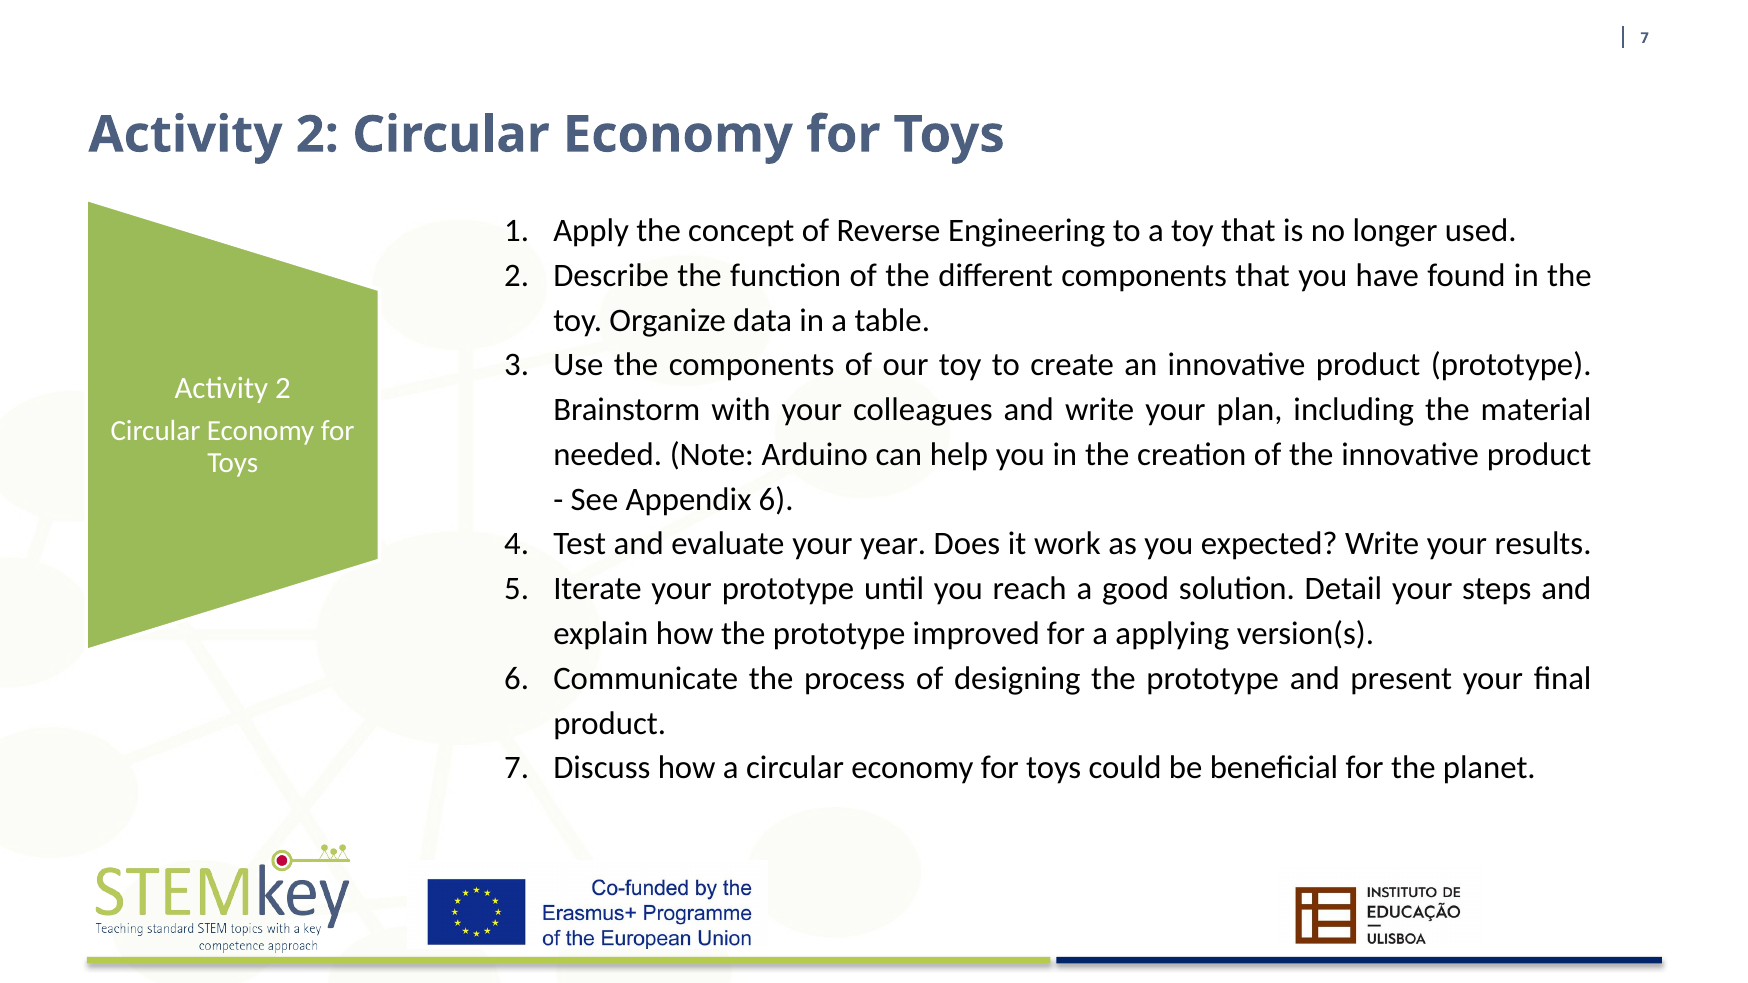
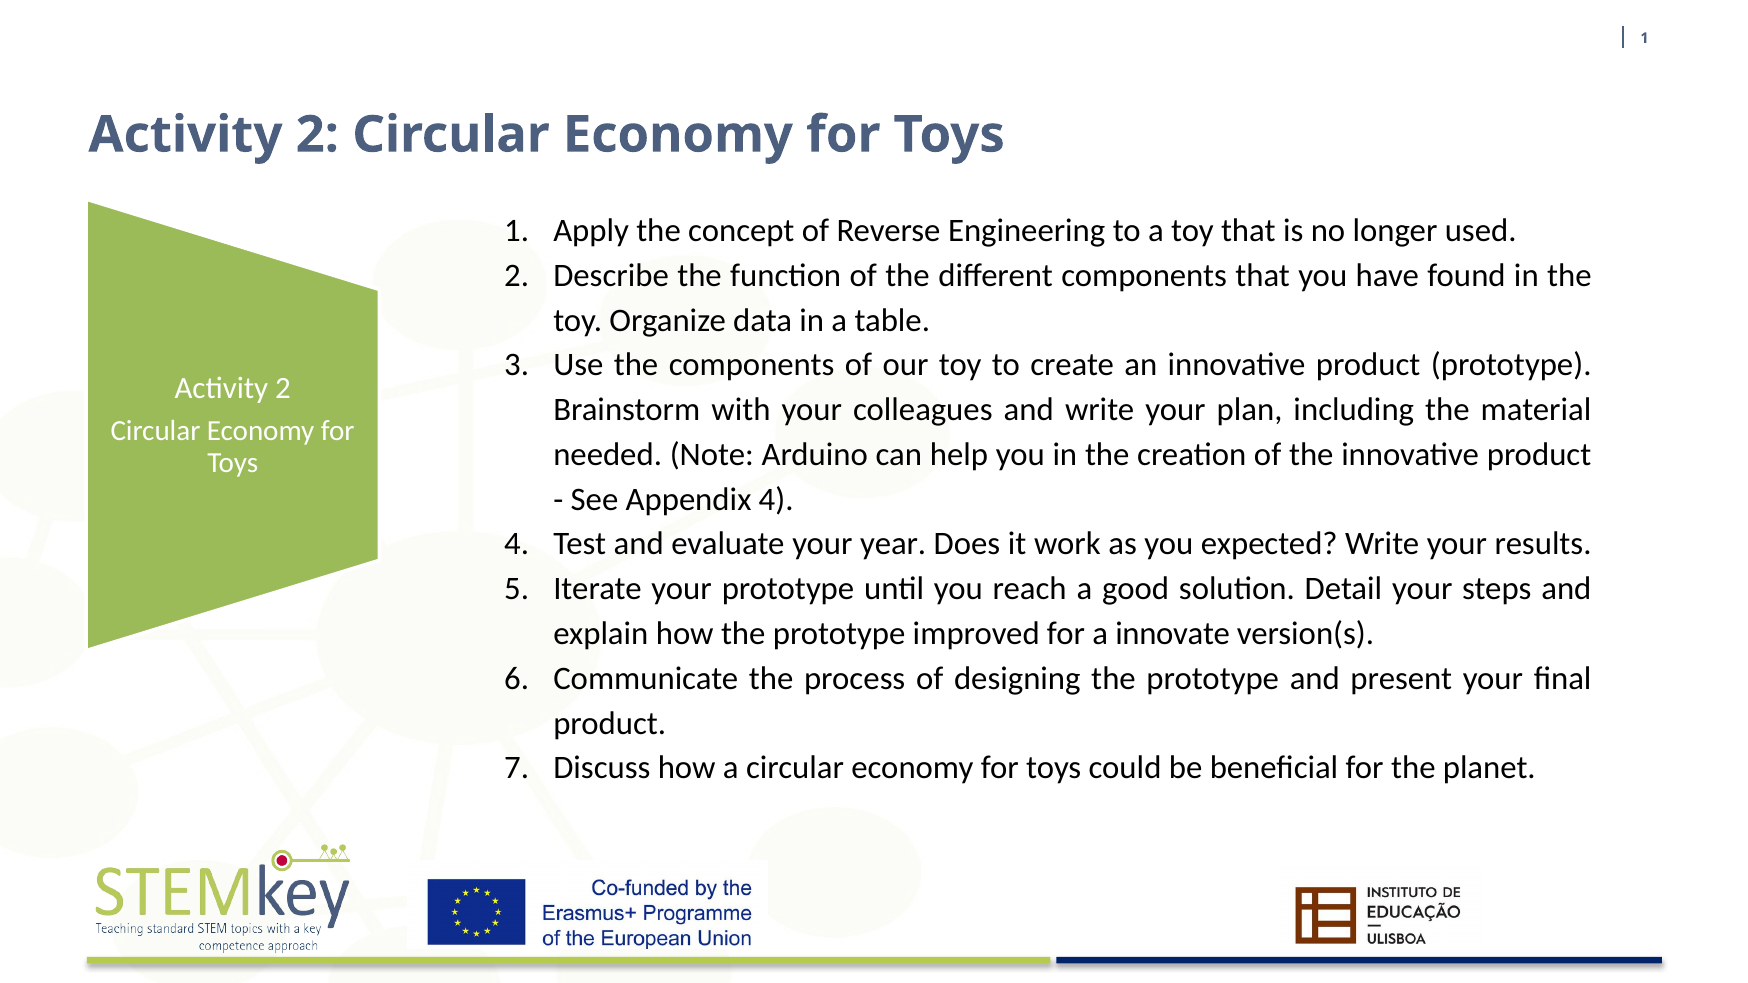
7 at (1645, 38): 7 -> 1
Appendix 6: 6 -> 4
applying: applying -> innovate
